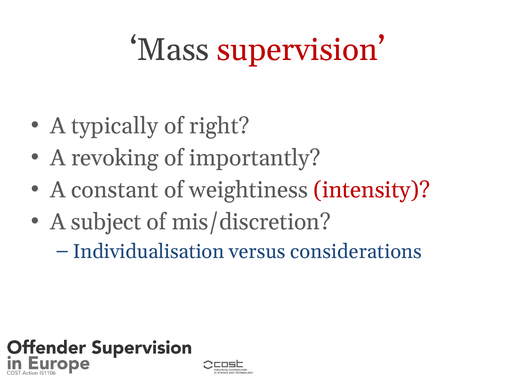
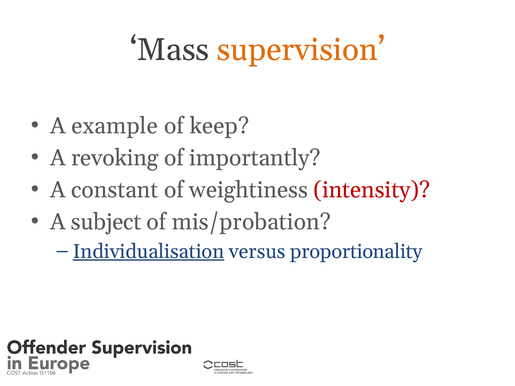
supervision colour: red -> orange
typically: typically -> example
right: right -> keep
mis/discretion: mis/discretion -> mis/probation
Individualisation underline: none -> present
considerations: considerations -> proportionality
